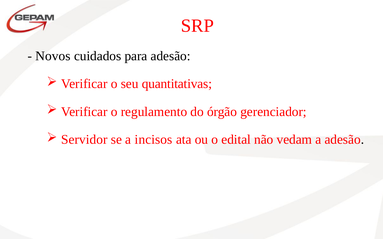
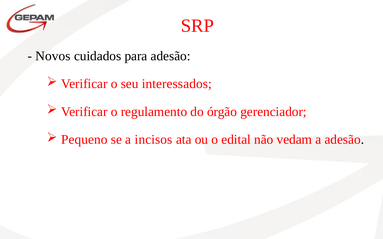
quantitativas: quantitativas -> interessados
Servidor: Servidor -> Pequeno
